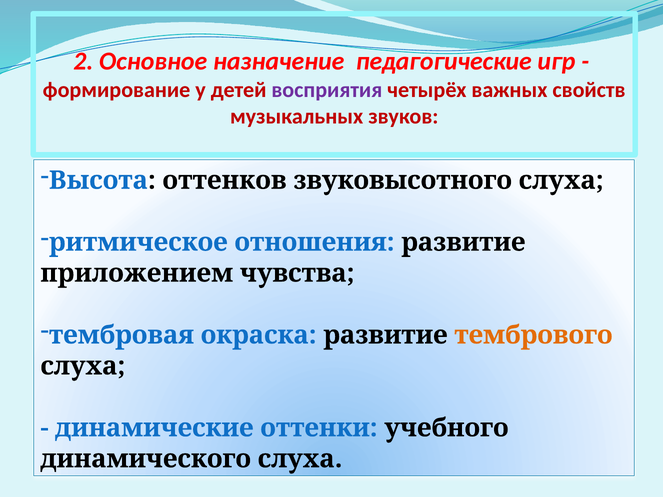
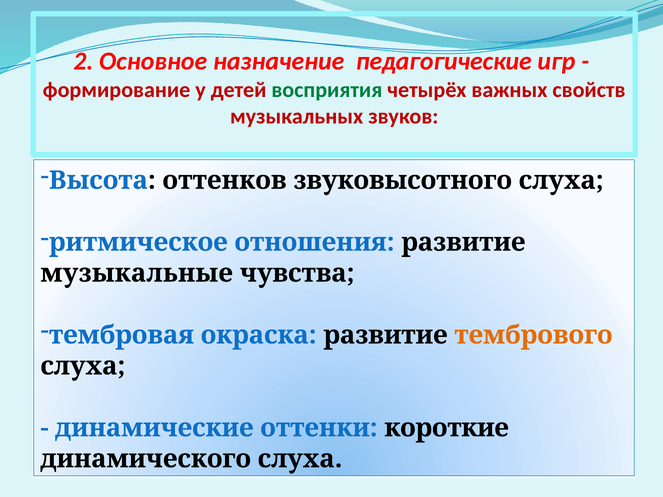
восприятия colour: purple -> green
приложением: приложением -> музыкальные
учебного: учебного -> короткие
